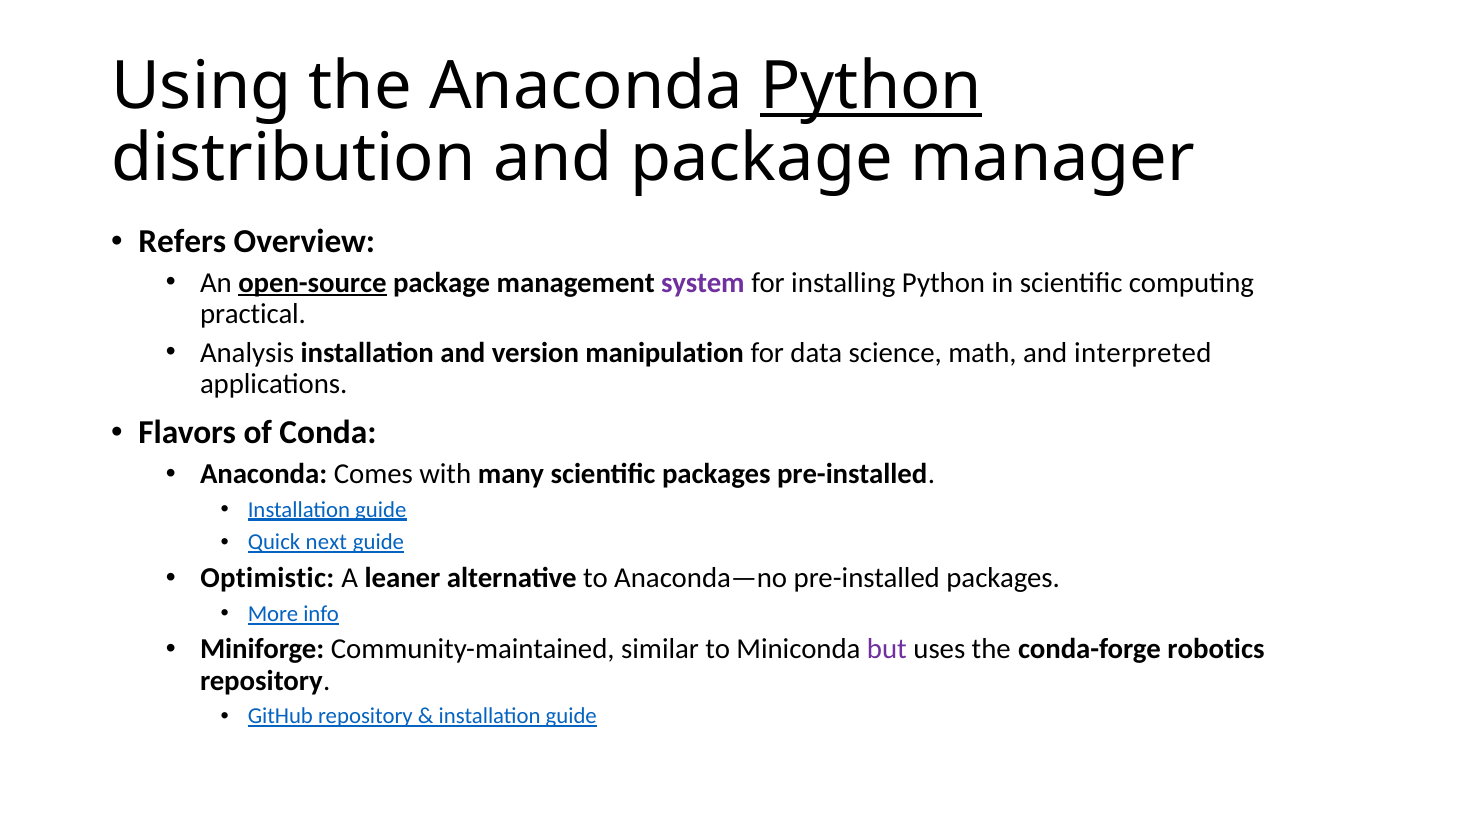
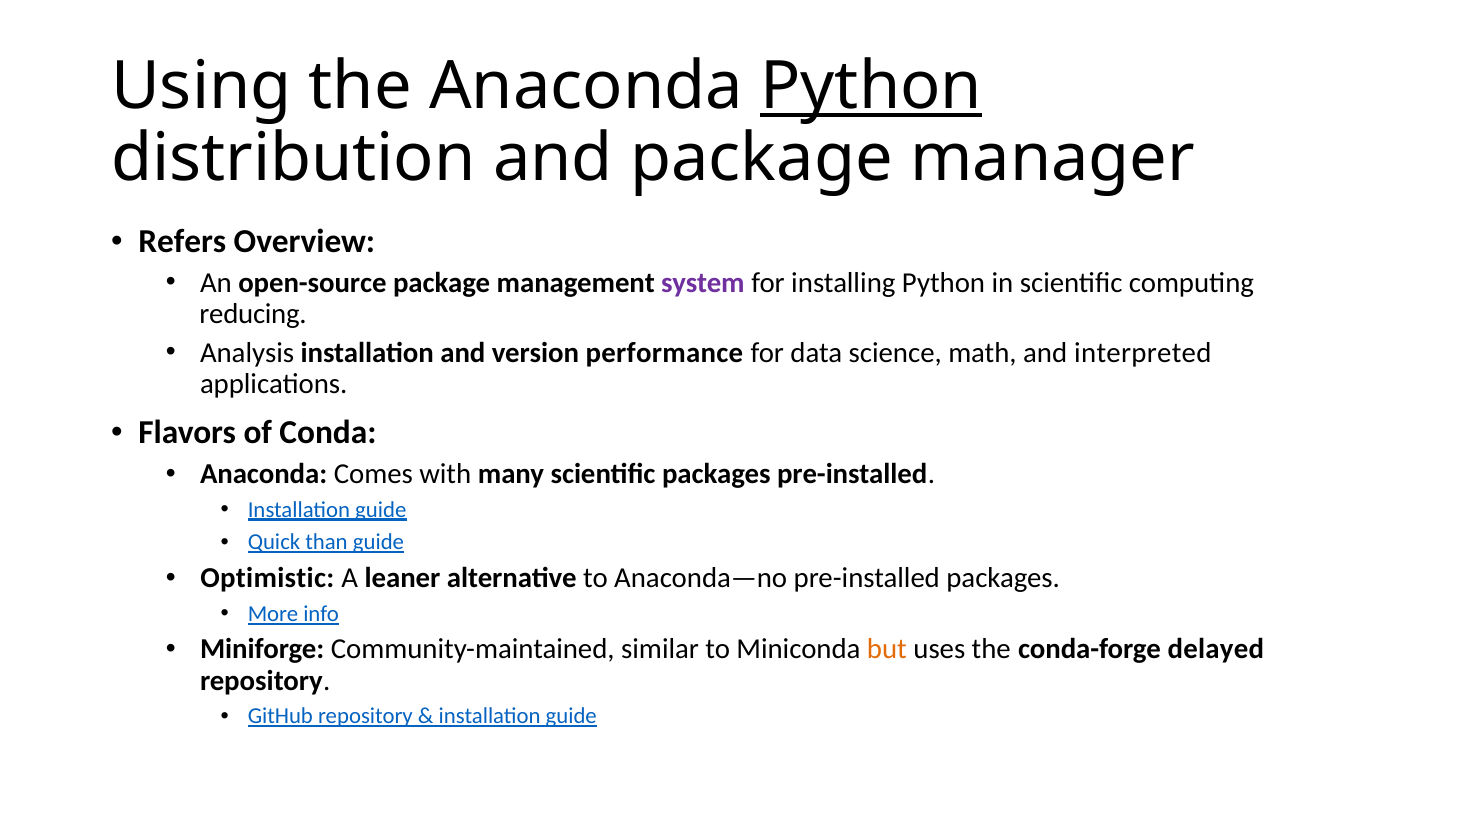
open-source underline: present -> none
practical: practical -> reducing
manipulation: manipulation -> performance
next: next -> than
but colour: purple -> orange
robotics: robotics -> delayed
